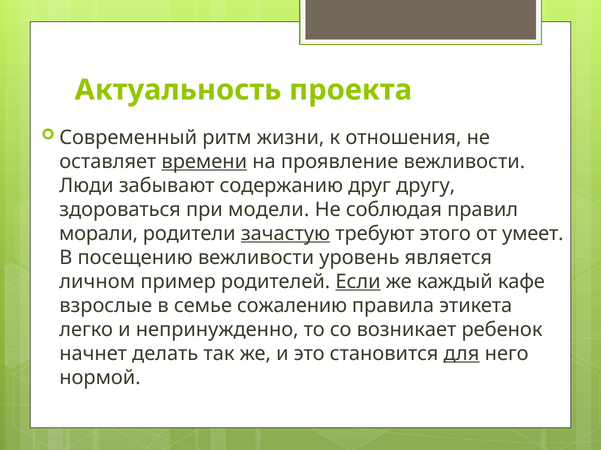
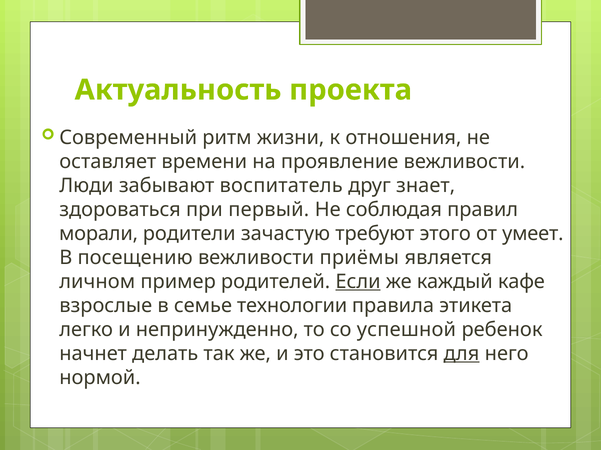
времени underline: present -> none
содержанию: содержанию -> воспитатель
другу: другу -> знает
модели: модели -> первый
зачастую underline: present -> none
уровень: уровень -> приёмы
сожалению: сожалению -> технологии
возникает: возникает -> успешной
